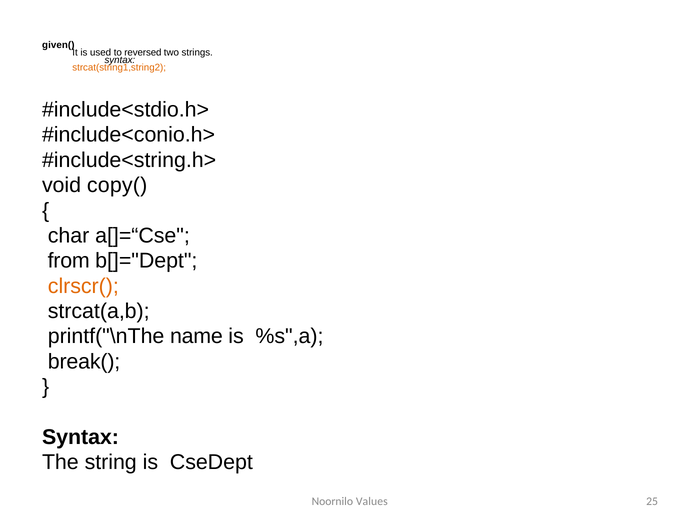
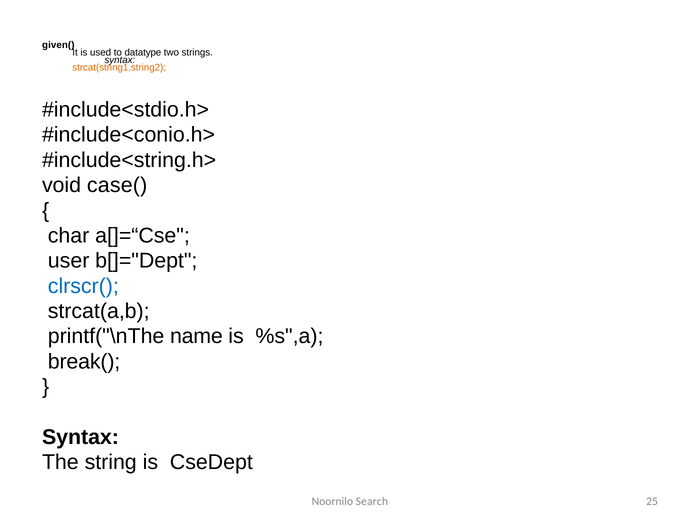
reversed: reversed -> datatype
copy(: copy( -> case(
from: from -> user
clrscr( colour: orange -> blue
Values: Values -> Search
